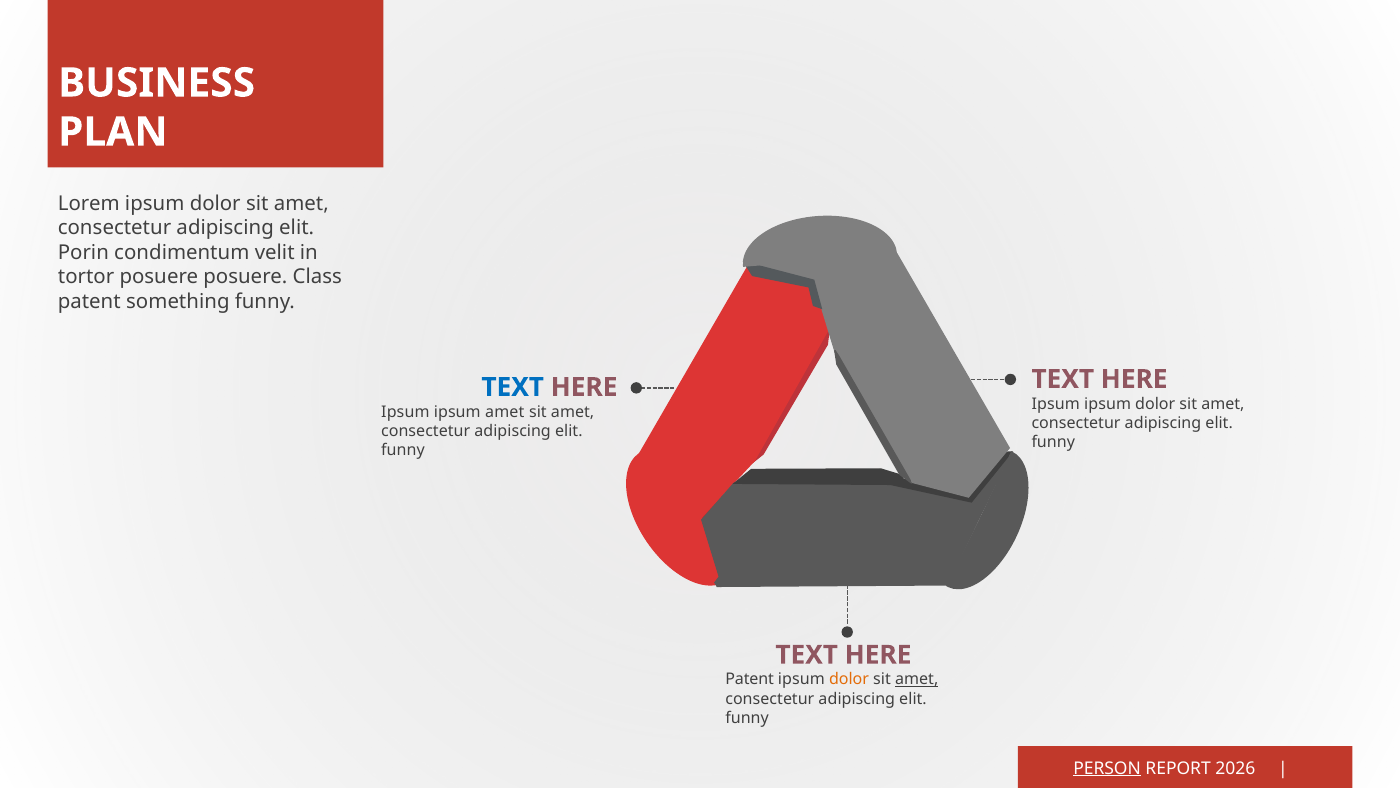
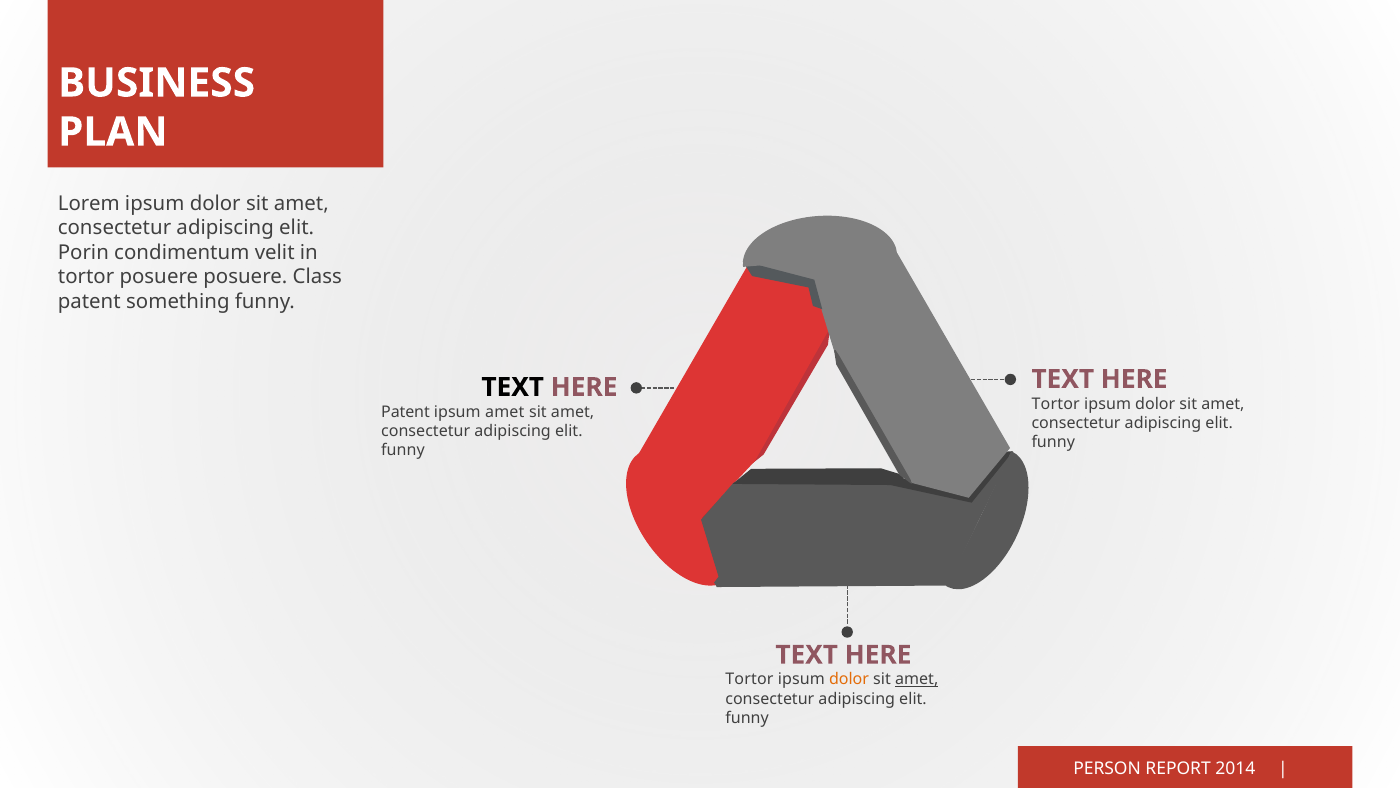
TEXT at (513, 387) colour: blue -> black
Ipsum at (1056, 404): Ipsum -> Tortor
Ipsum at (405, 412): Ipsum -> Patent
Patent at (750, 679): Patent -> Tortor
PERSON underline: present -> none
2026: 2026 -> 2014
